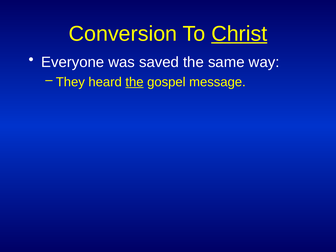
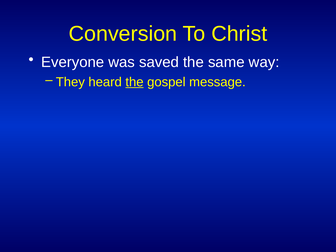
Christ underline: present -> none
